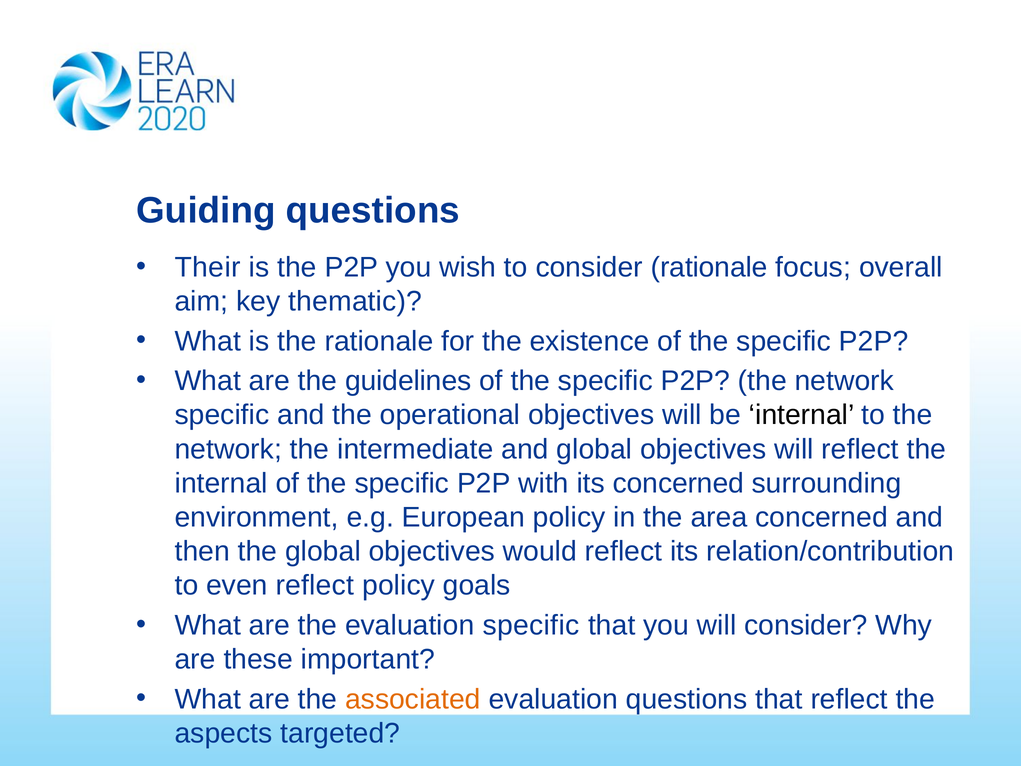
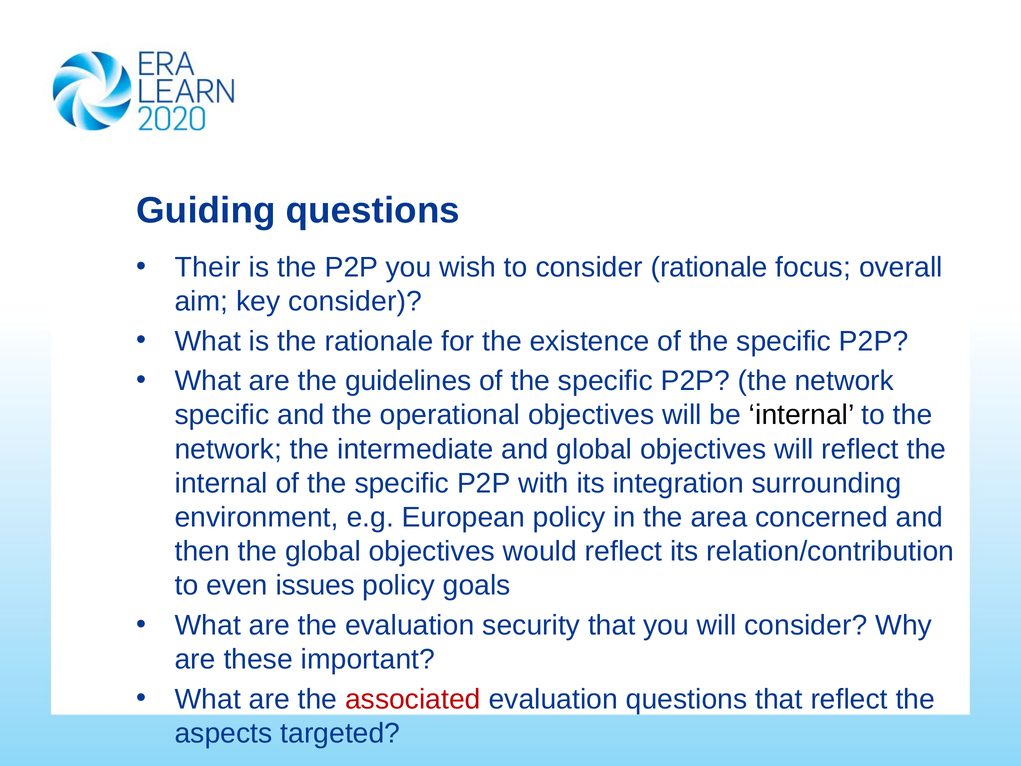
key thematic: thematic -> consider
its concerned: concerned -> integration
even reflect: reflect -> issues
evaluation specific: specific -> security
associated colour: orange -> red
